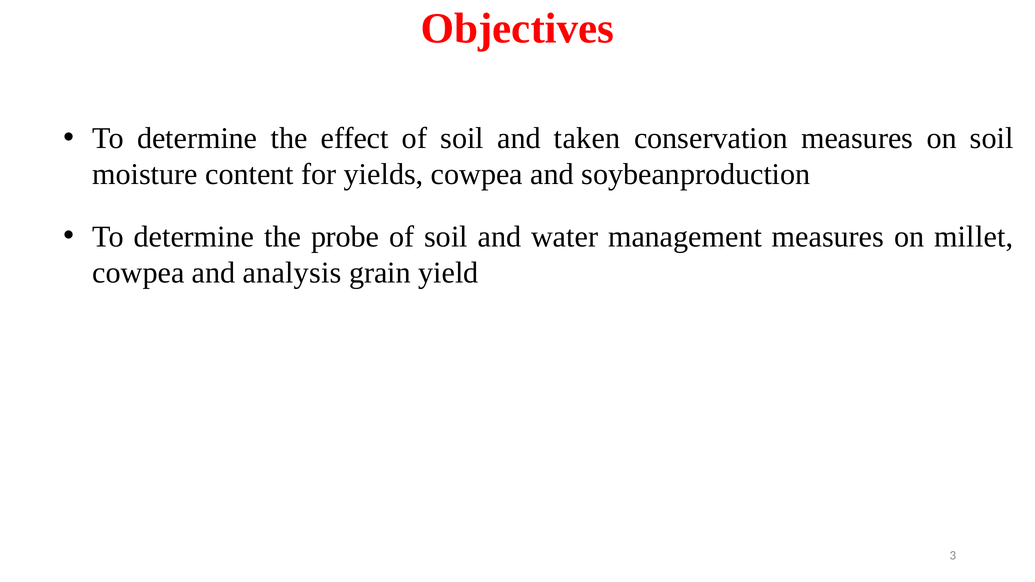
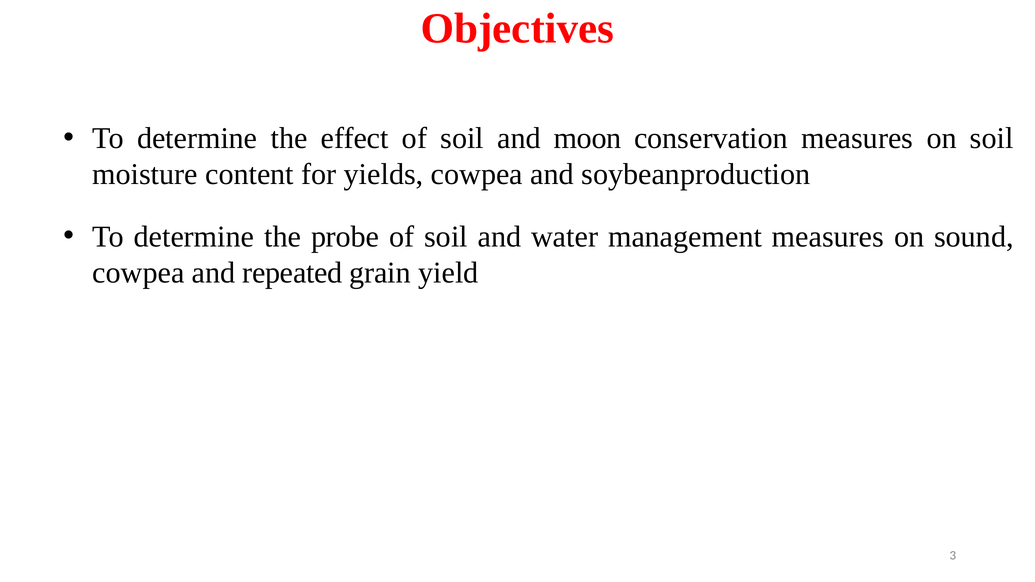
taken: taken -> moon
millet: millet -> sound
analysis: analysis -> repeated
